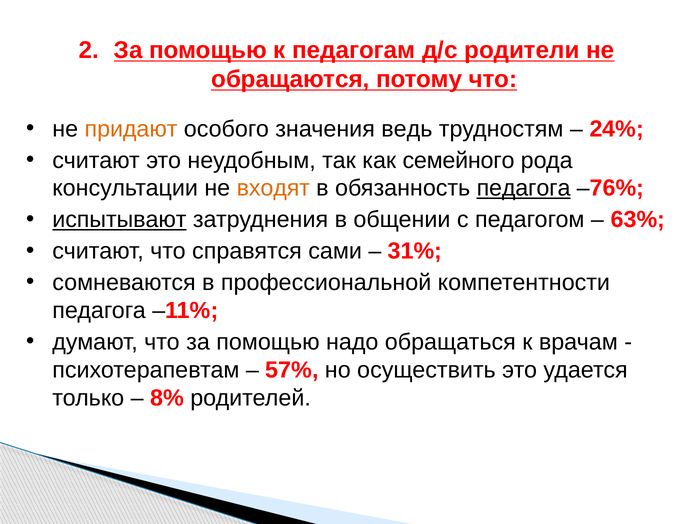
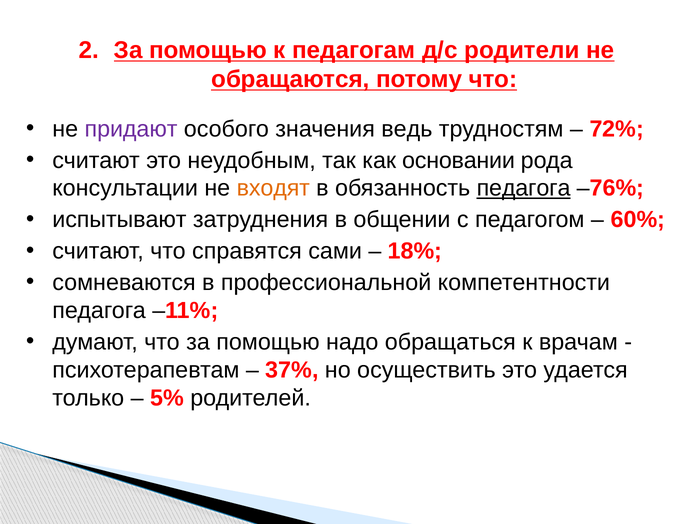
придают colour: orange -> purple
24%: 24% -> 72%
семейного: семейного -> основании
испытывают underline: present -> none
63%: 63% -> 60%
31%: 31% -> 18%
57%: 57% -> 37%
8%: 8% -> 5%
